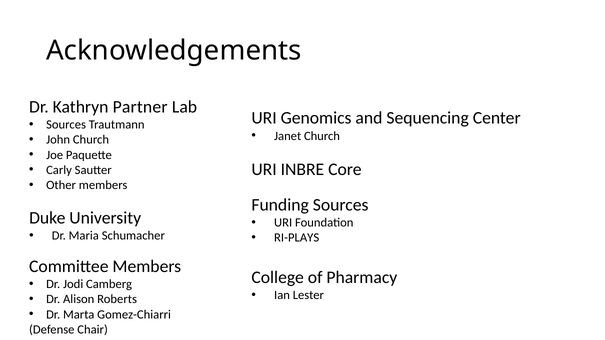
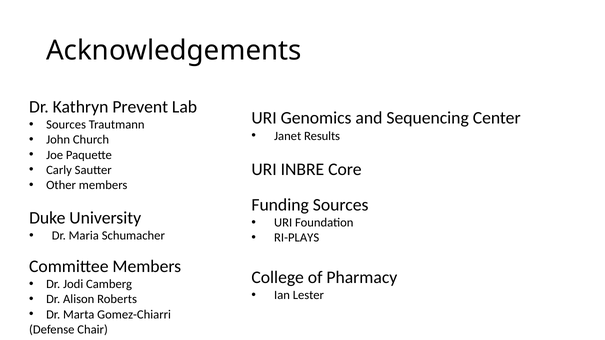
Partner: Partner -> Prevent
Janet Church: Church -> Results
